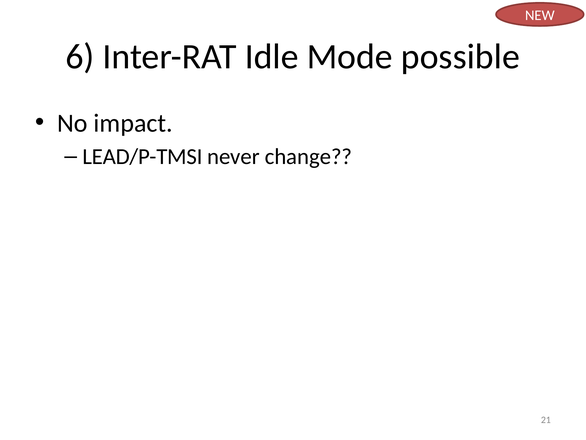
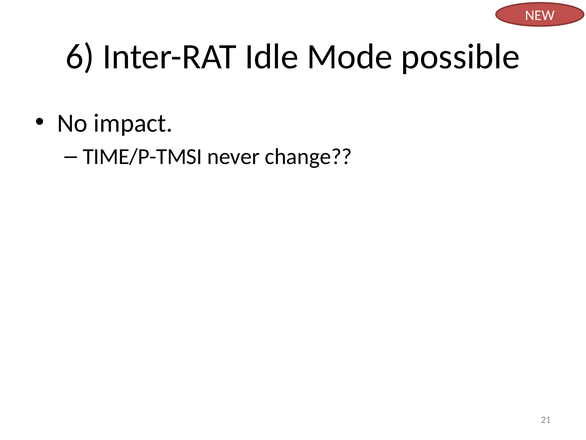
LEAD/P-TMSI: LEAD/P-TMSI -> TIME/P-TMSI
